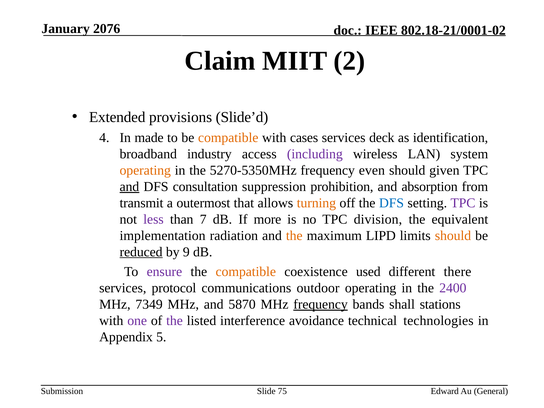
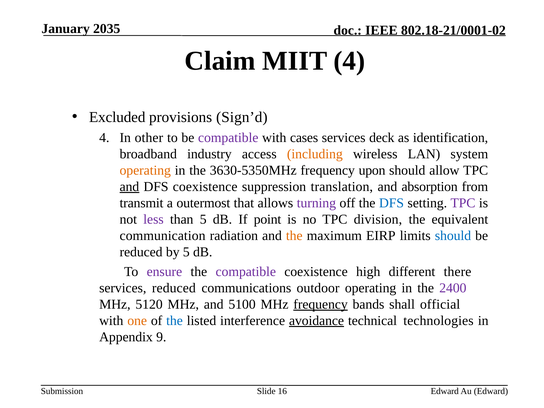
2076: 2076 -> 2035
MIIT 2: 2 -> 4
Extended: Extended -> Excluded
Slide’d: Slide’d -> Sign’d
made: made -> other
compatible at (228, 138) colour: orange -> purple
including colour: purple -> orange
5270-5350MHz: 5270-5350MHz -> 3630-5350MHz
even: even -> upon
given: given -> allow
DFS consultation: consultation -> coexistence
prohibition: prohibition -> translation
turning colour: orange -> purple
than 7: 7 -> 5
more: more -> point
implementation: implementation -> communication
LIPD: LIPD -> EIRP
should at (453, 236) colour: orange -> blue
reduced at (141, 252) underline: present -> none
by 9: 9 -> 5
compatible at (246, 272) colour: orange -> purple
used: used -> high
services protocol: protocol -> reduced
7349: 7349 -> 5120
5870: 5870 -> 5100
stations: stations -> official
one colour: purple -> orange
the at (174, 321) colour: purple -> blue
avoidance underline: none -> present
5: 5 -> 9
75: 75 -> 16
Au General: General -> Edward
